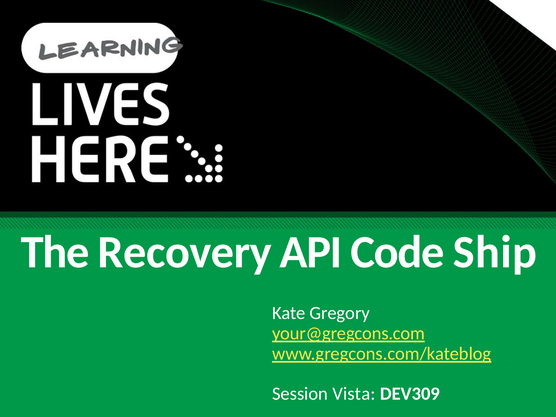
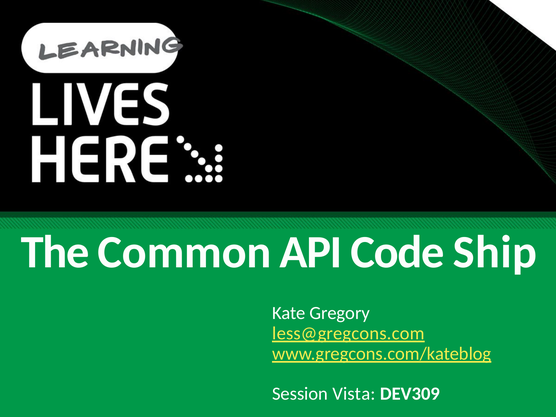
Recovery: Recovery -> Common
your@gregcons.com: your@gregcons.com -> less@gregcons.com
